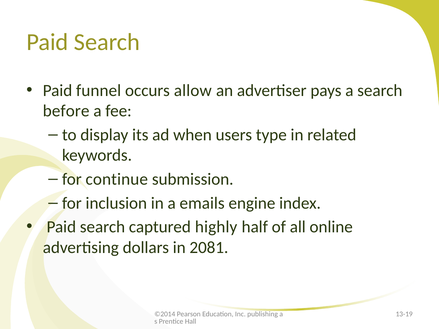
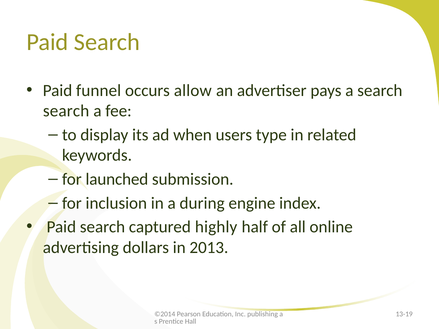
before at (66, 111): before -> search
continue: continue -> launched
emails: emails -> during
2081: 2081 -> 2013
